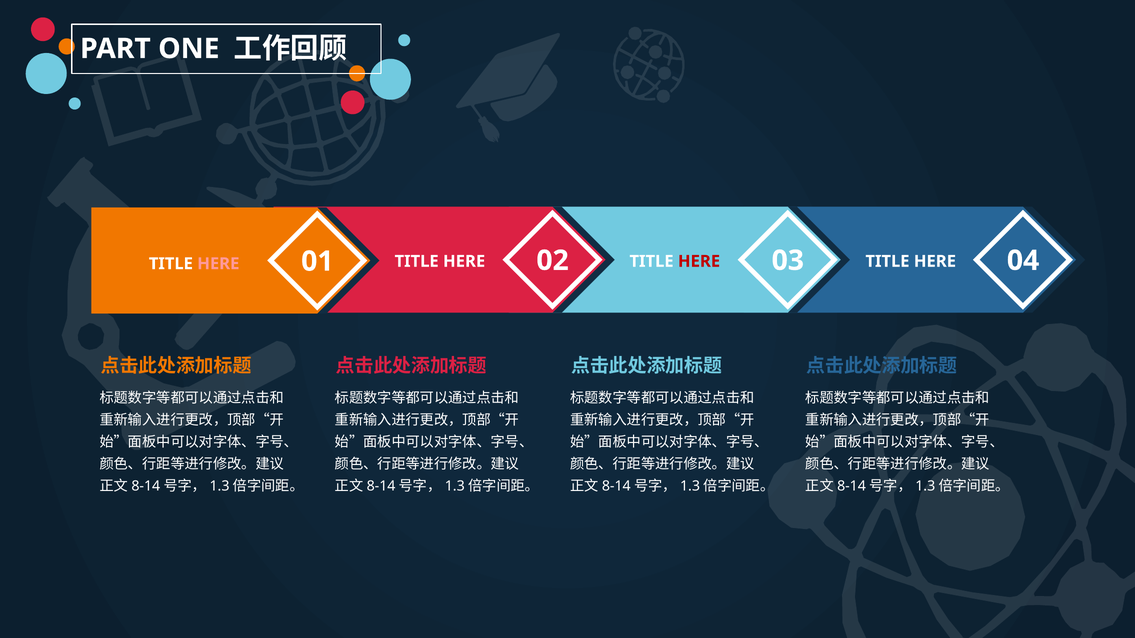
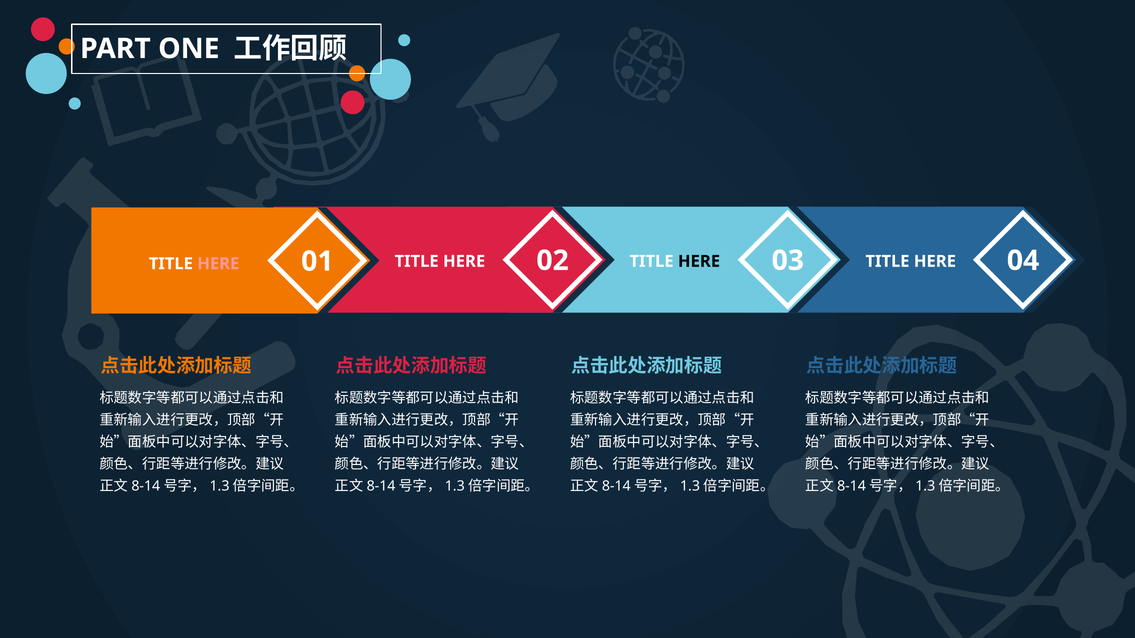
HERE at (699, 261) colour: red -> black
